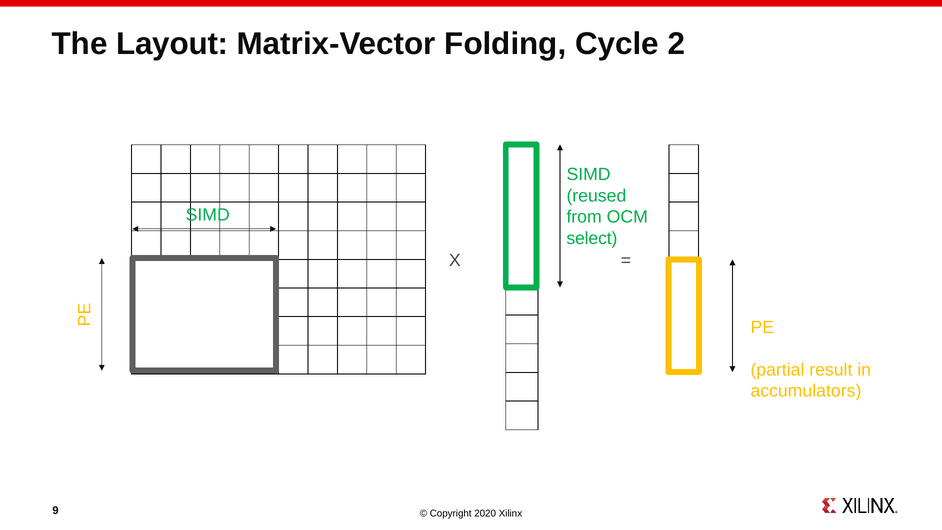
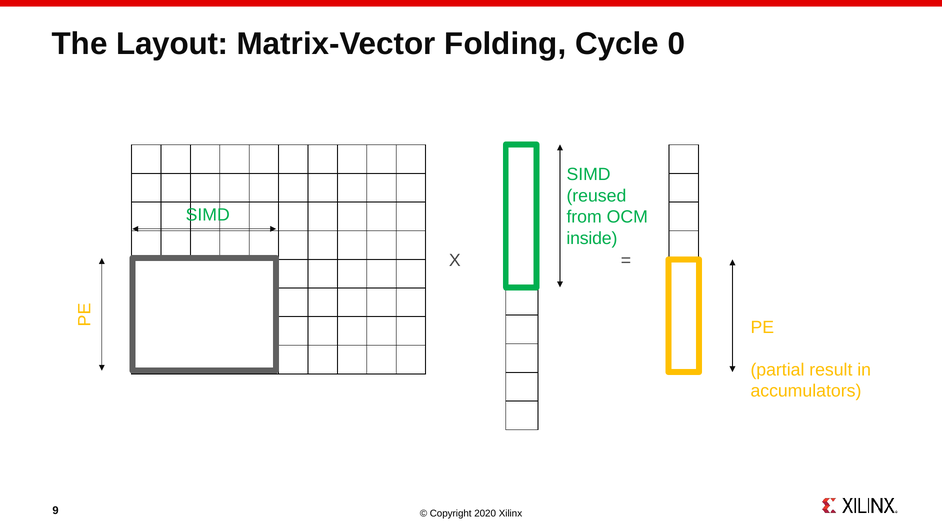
2: 2 -> 0
select: select -> inside
